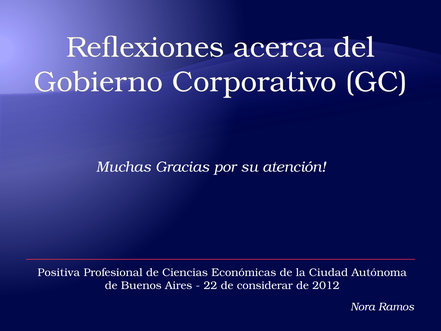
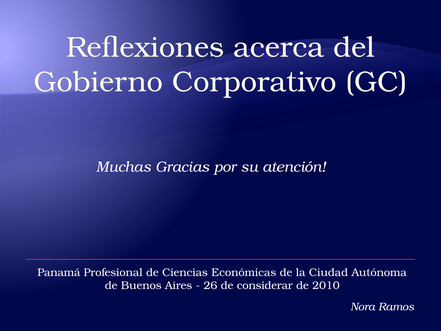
Positiva: Positiva -> Panamá
22: 22 -> 26
2012: 2012 -> 2010
